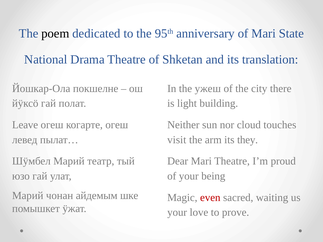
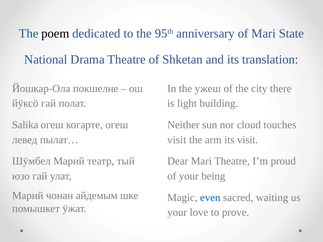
Leave: Leave -> Salika
its they: they -> visit
even colour: red -> blue
